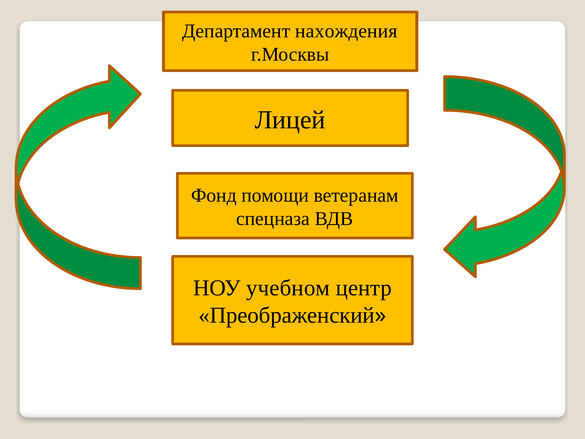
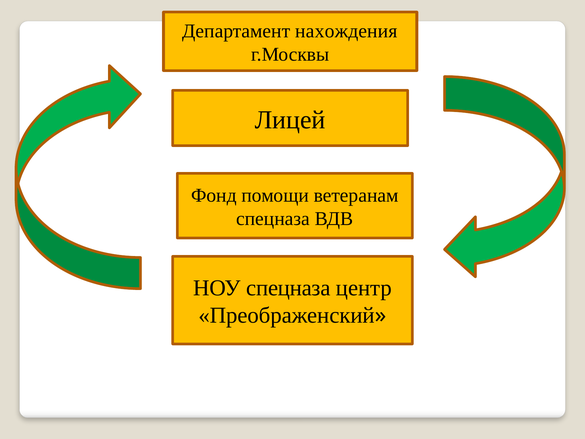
НОУ учебном: учебном -> спецназа
